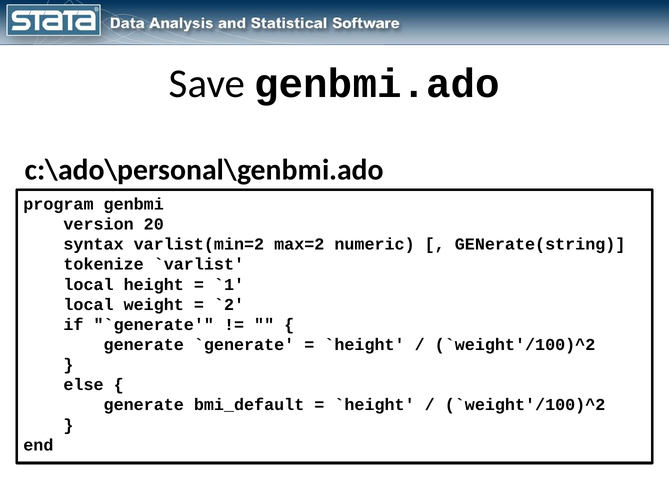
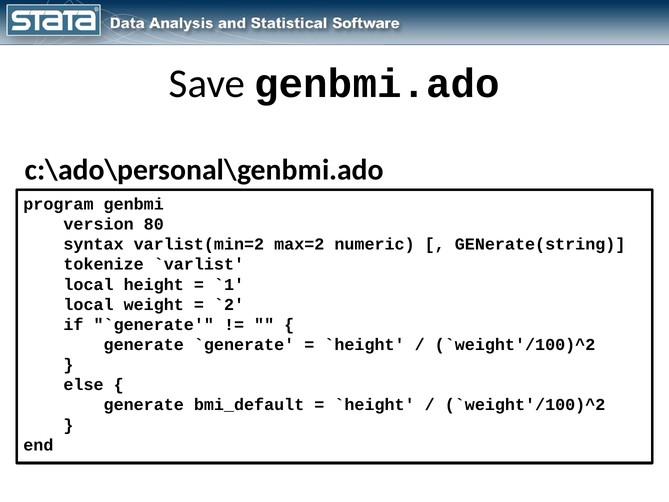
20: 20 -> 80
